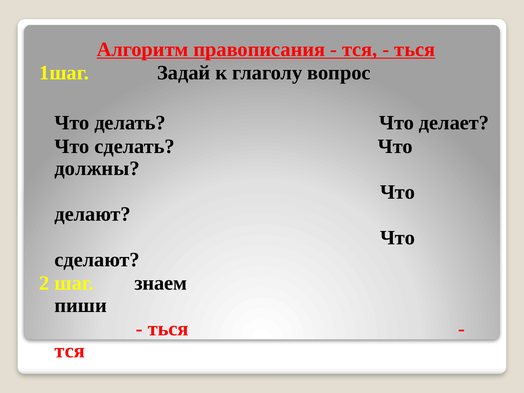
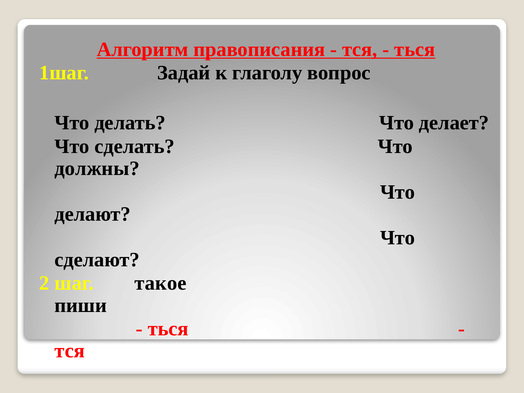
знаем: знаем -> такое
